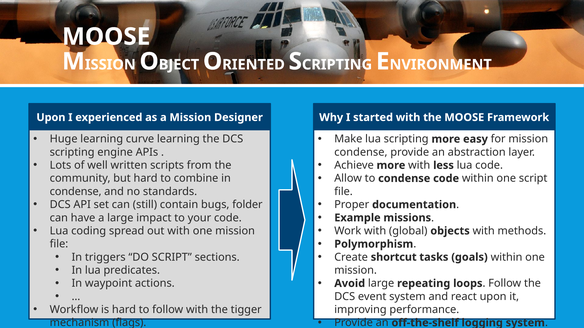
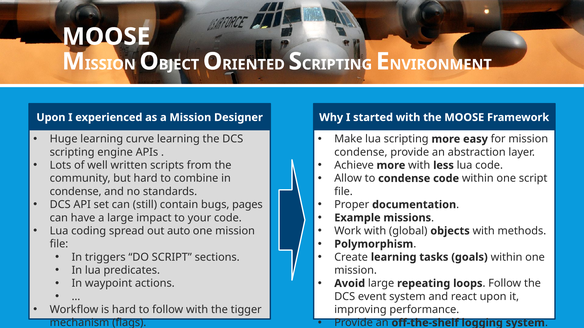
folder: folder -> pages
out with: with -> auto
Create shortcut: shortcut -> learning
